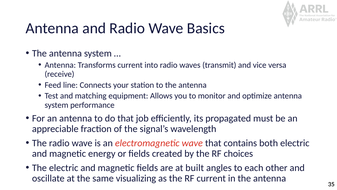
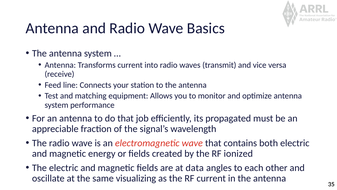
choices: choices -> ionized
built: built -> data
